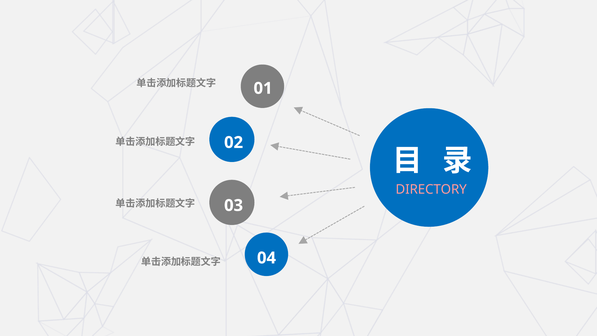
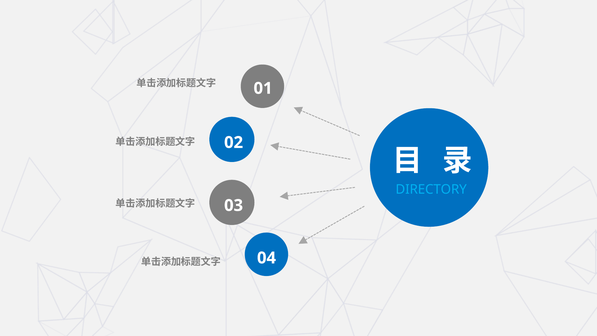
DIRECTORY colour: pink -> light blue
